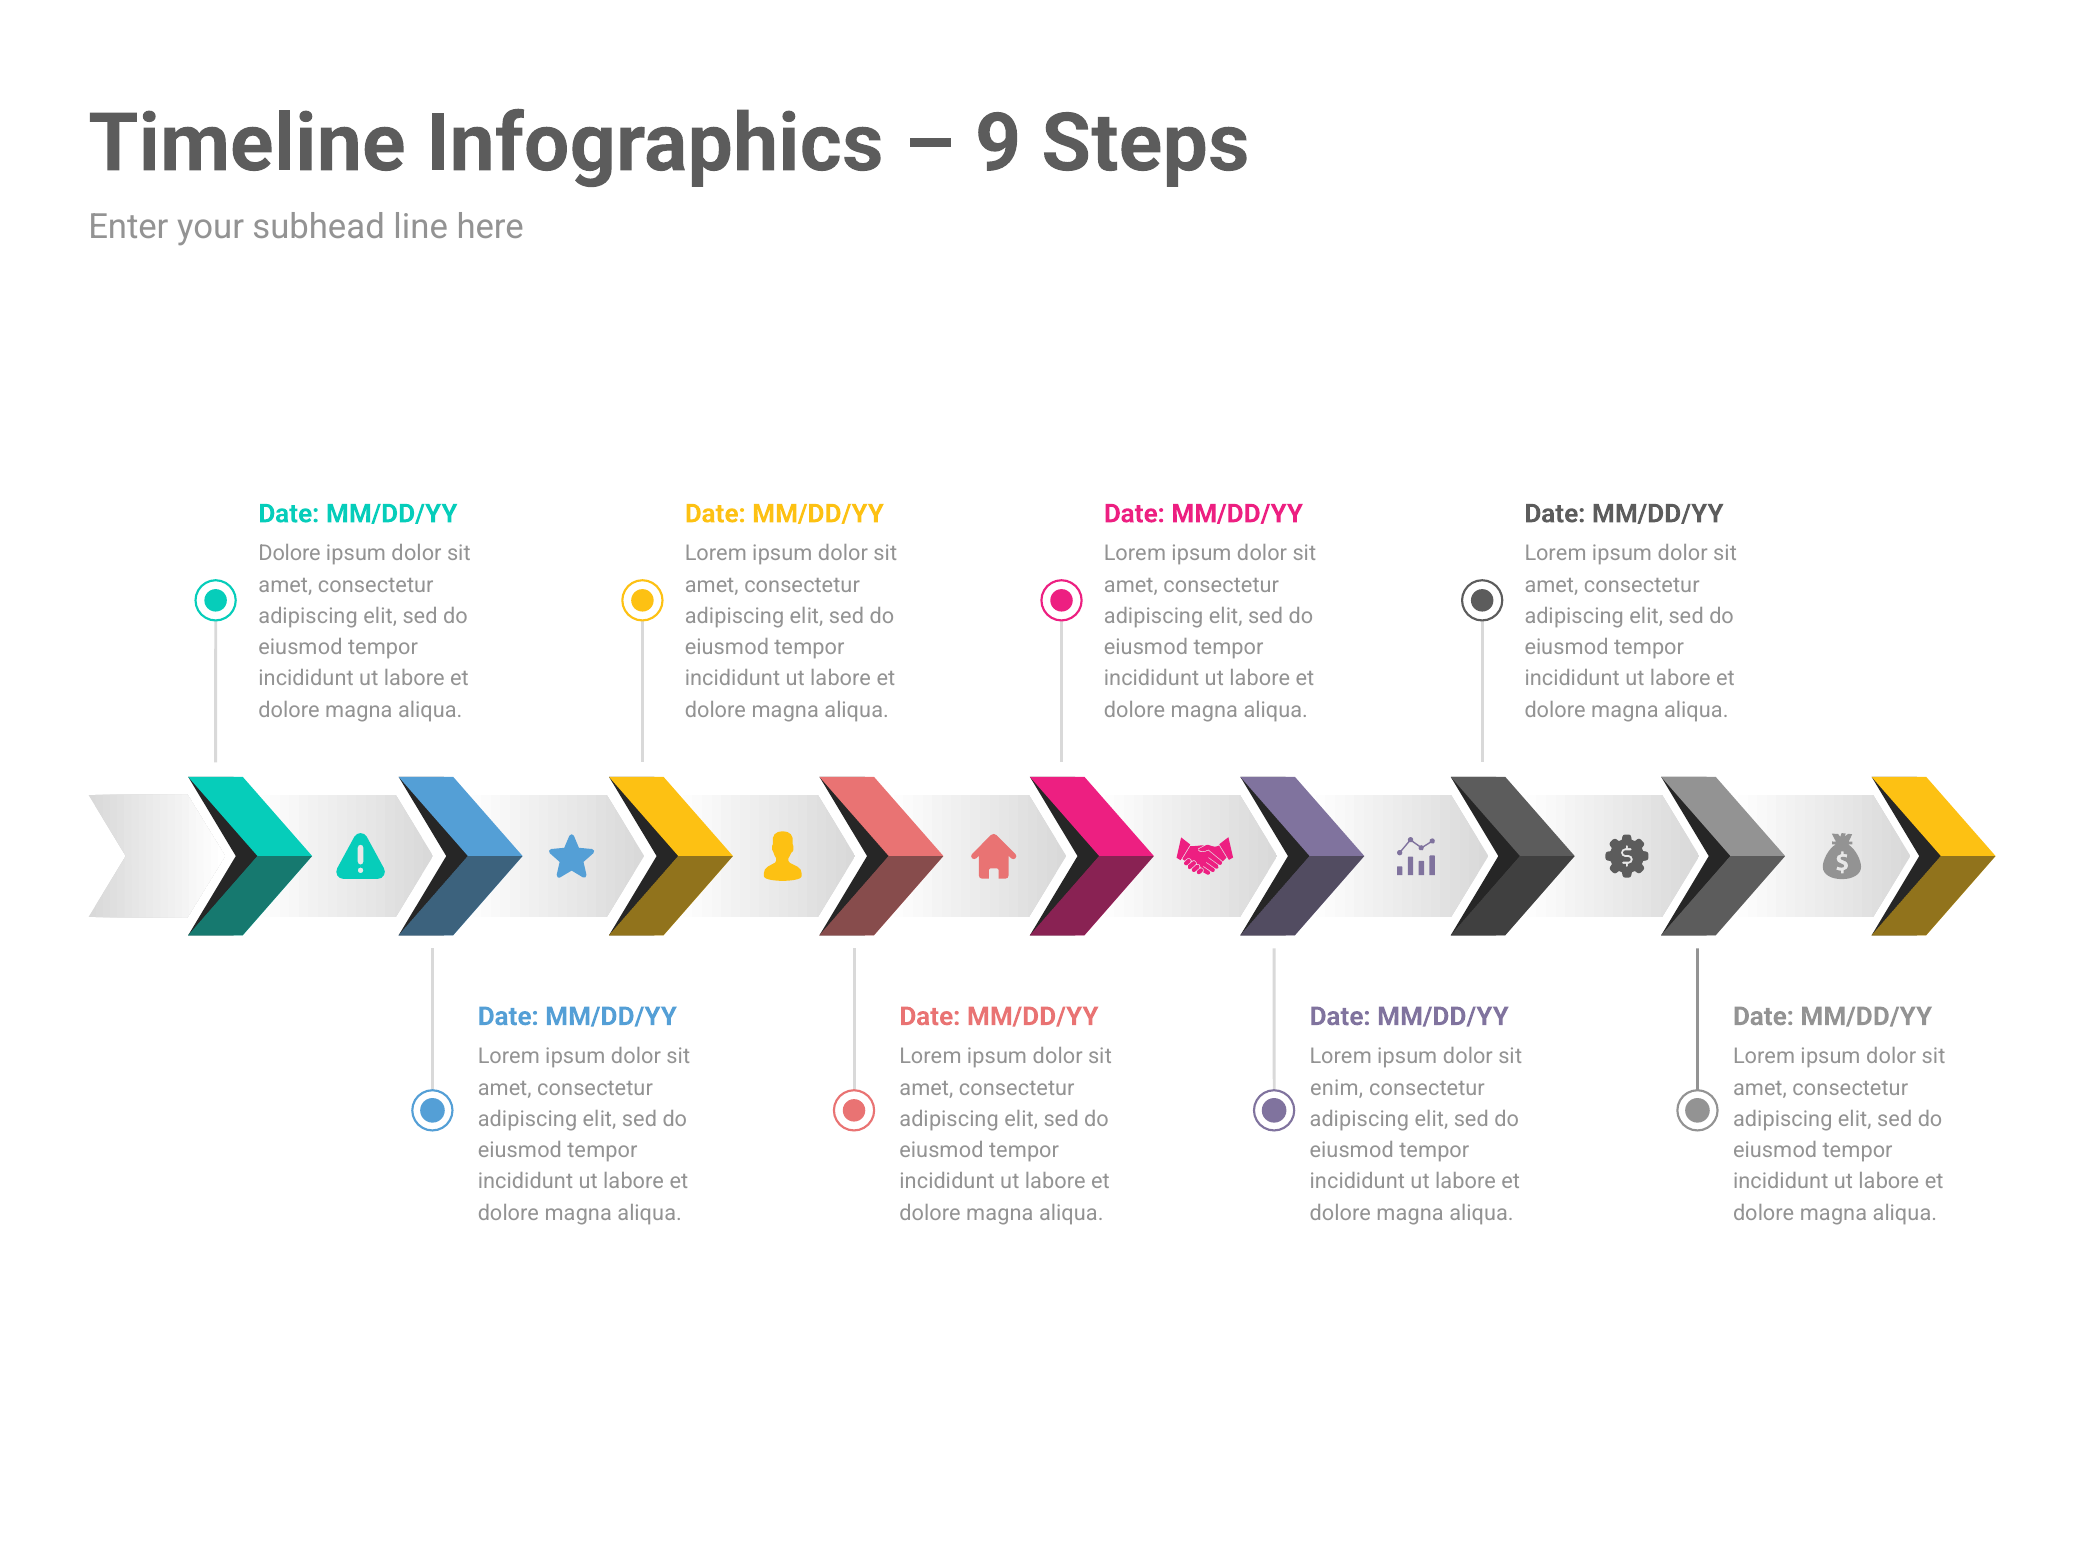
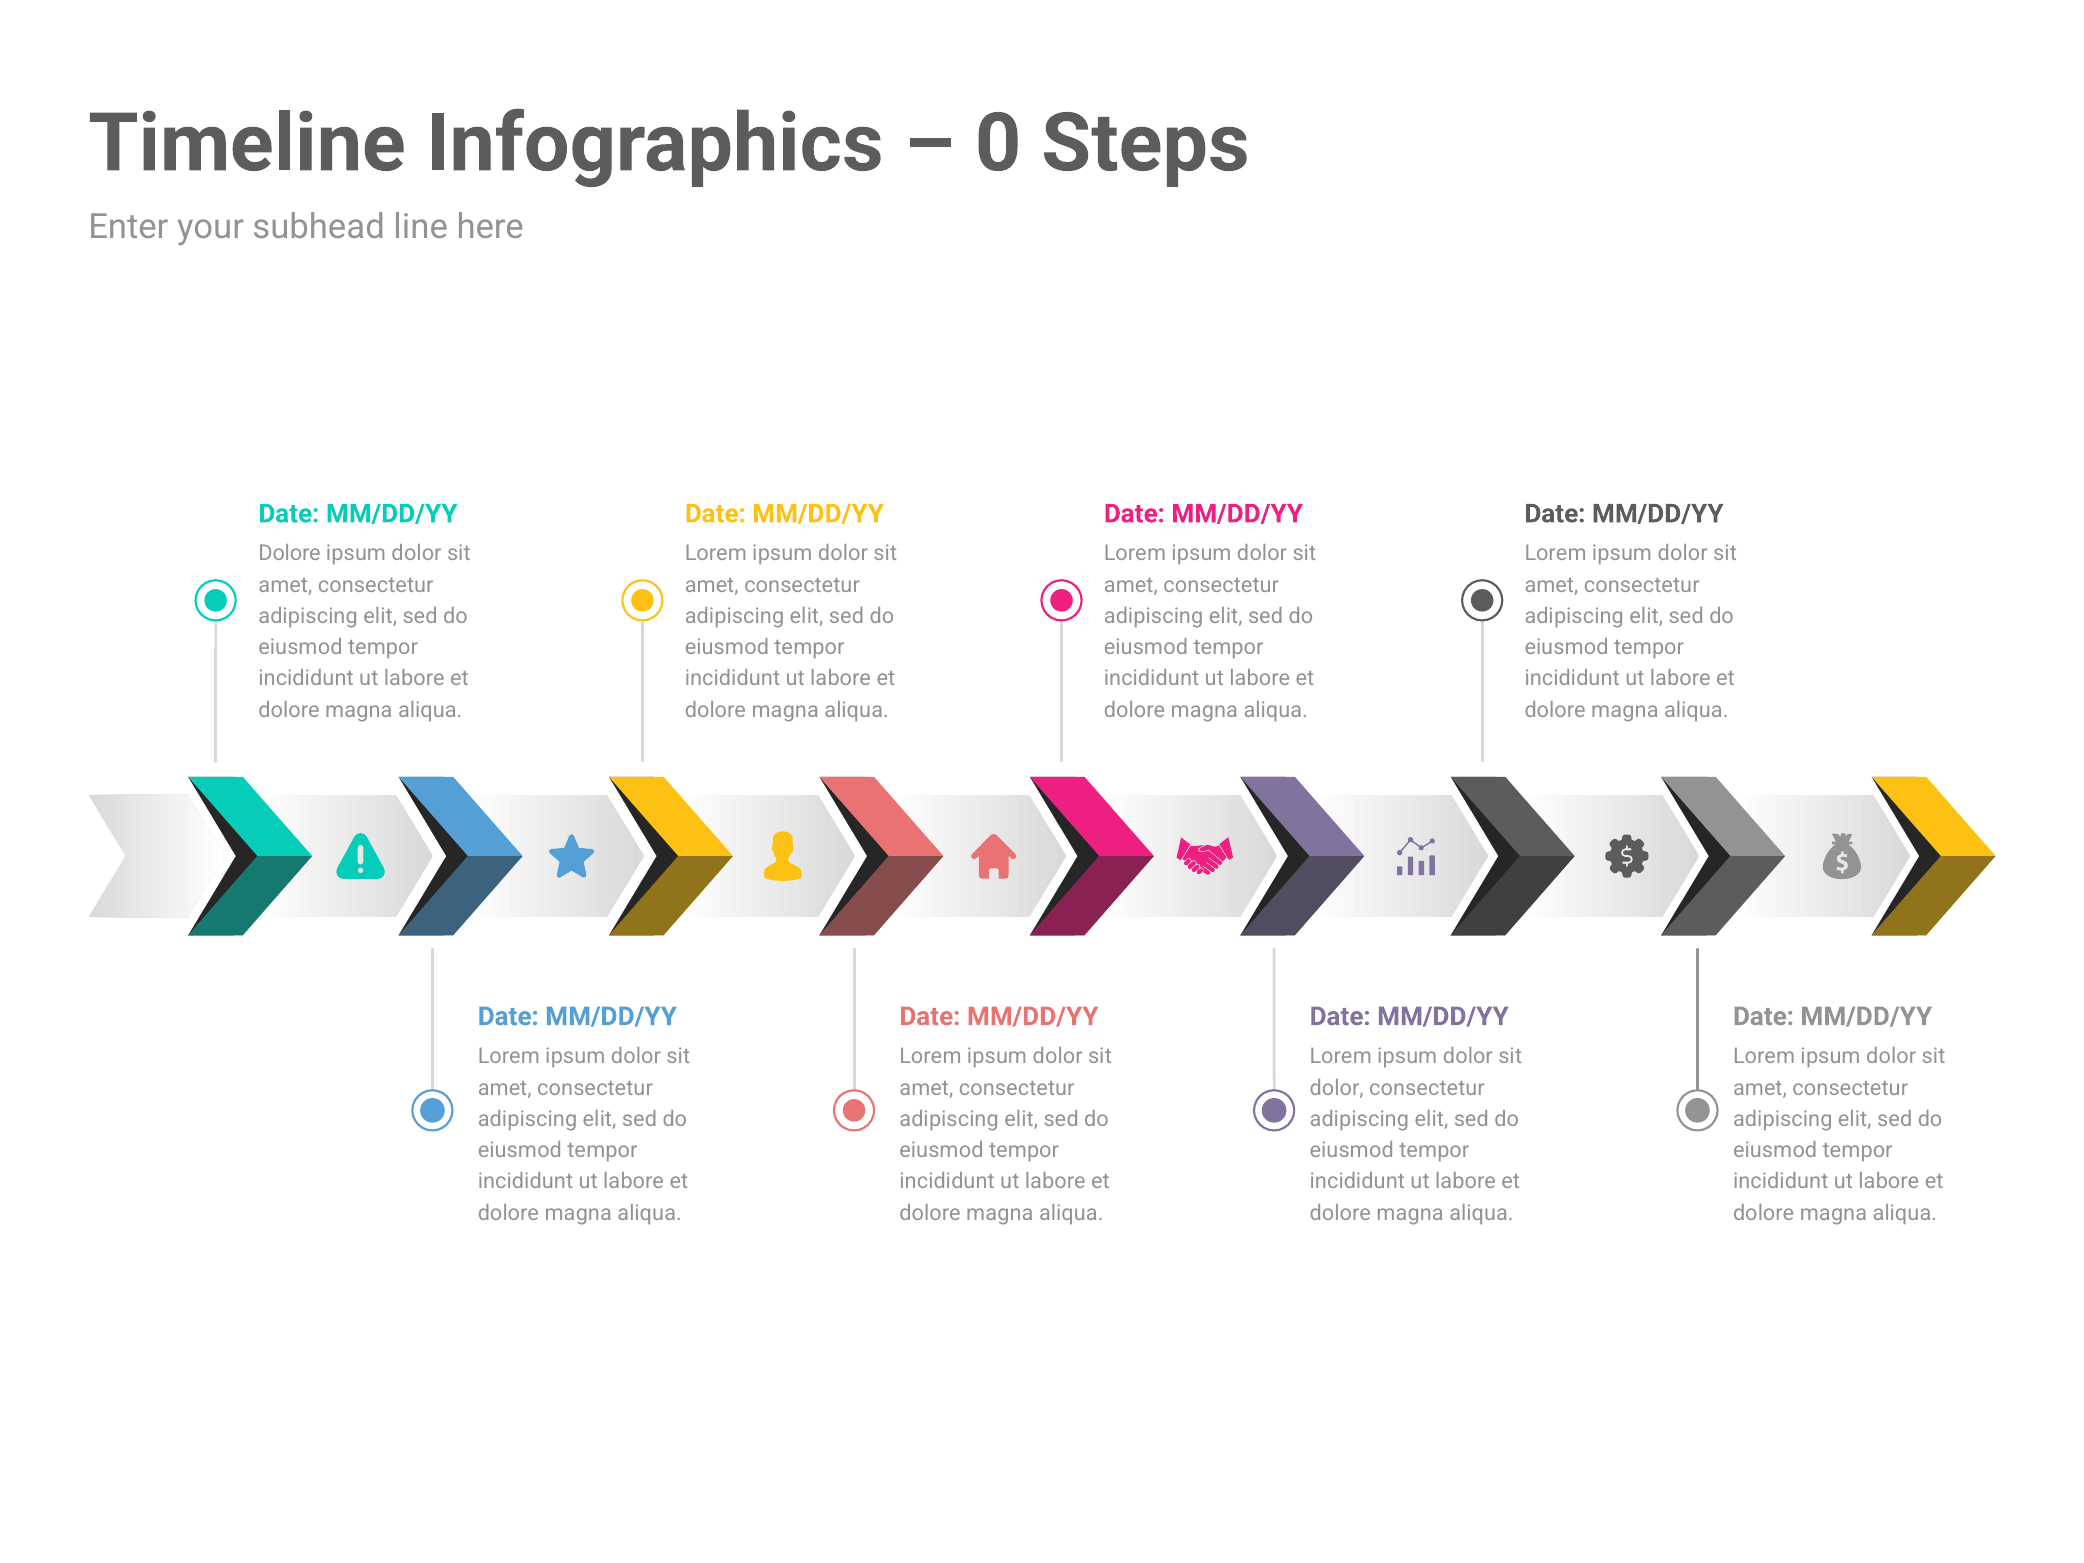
9: 9 -> 0
enim at (1337, 1088): enim -> dolor
